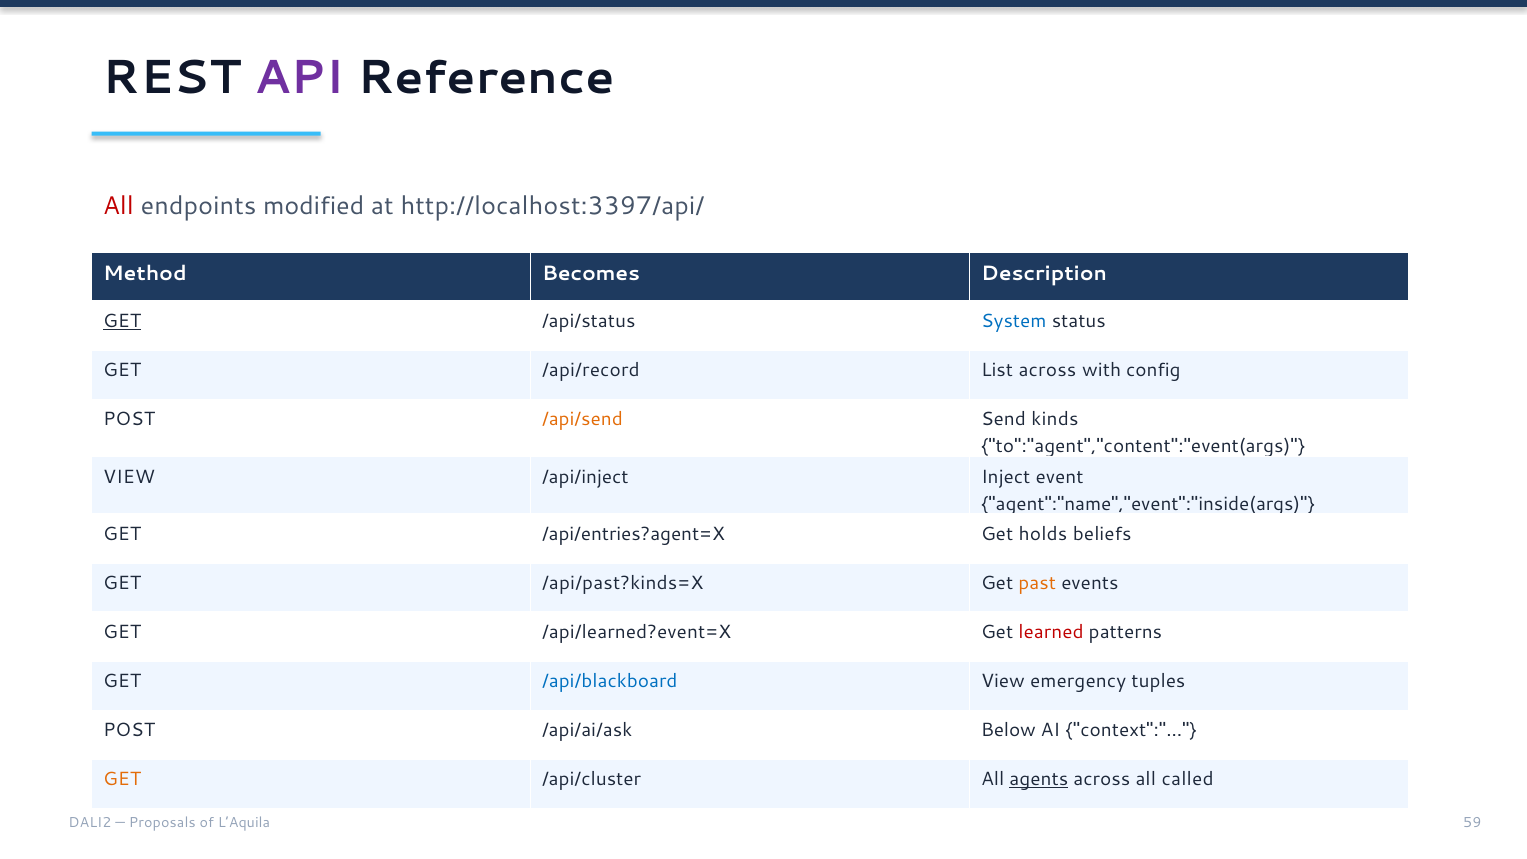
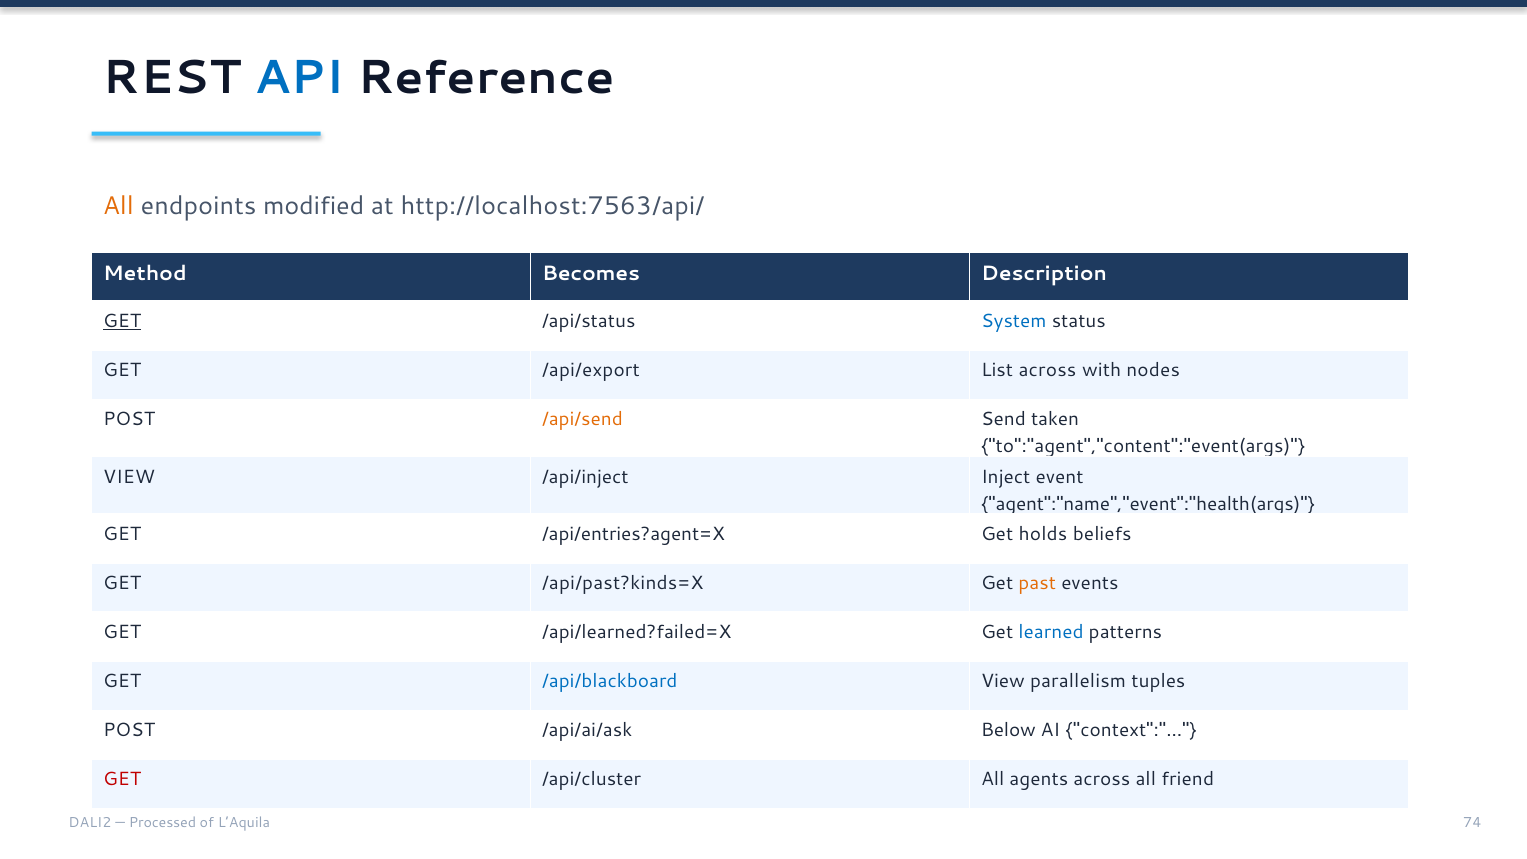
API colour: purple -> blue
All at (118, 206) colour: red -> orange
http://localhost:3397/api/: http://localhost:3397/api/ -> http://localhost:7563/api/
/api/record: /api/record -> /api/export
config: config -> nodes
kinds: kinds -> taken
agent":"name","event":"inside(args: agent":"name","event":"inside(args -> agent":"name","event":"health(args
/api/learned?event=X: /api/learned?event=X -> /api/learned?failed=X
learned colour: red -> blue
emergency: emergency -> parallelism
GET at (122, 780) colour: orange -> red
agents underline: present -> none
called: called -> friend
Proposals: Proposals -> Processed
59: 59 -> 74
